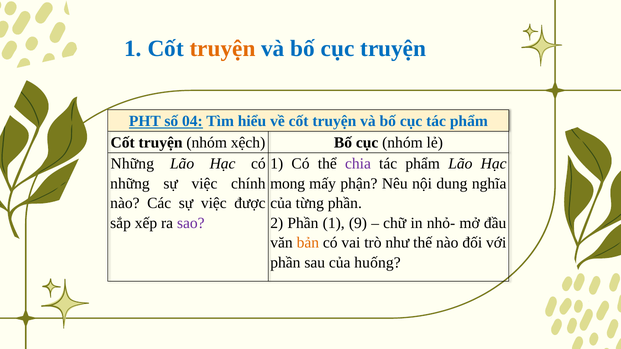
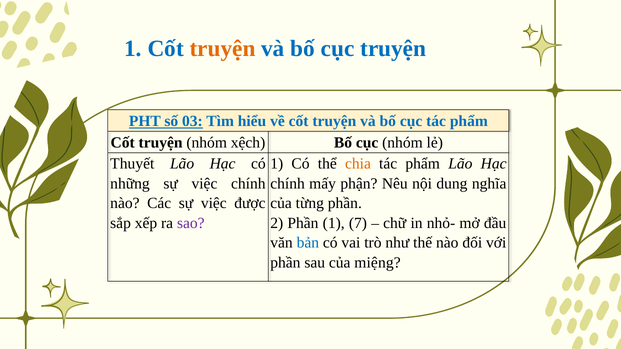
04: 04 -> 03
Những at (132, 164): Những -> Thuyết
chia colour: purple -> orange
mong at (288, 184): mong -> chính
9: 9 -> 7
bản colour: orange -> blue
huống: huống -> miệng
